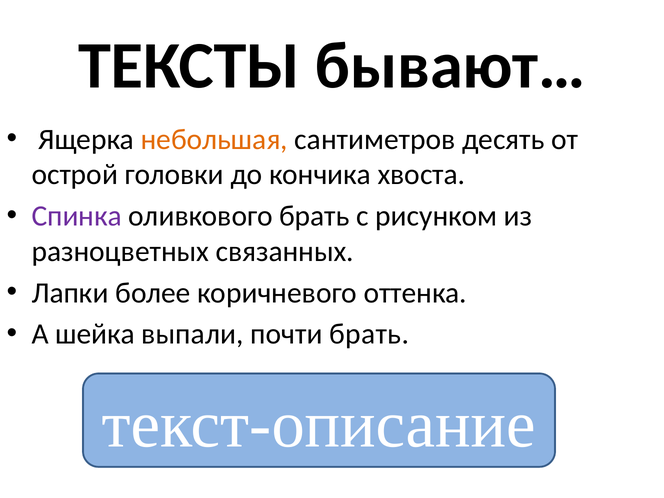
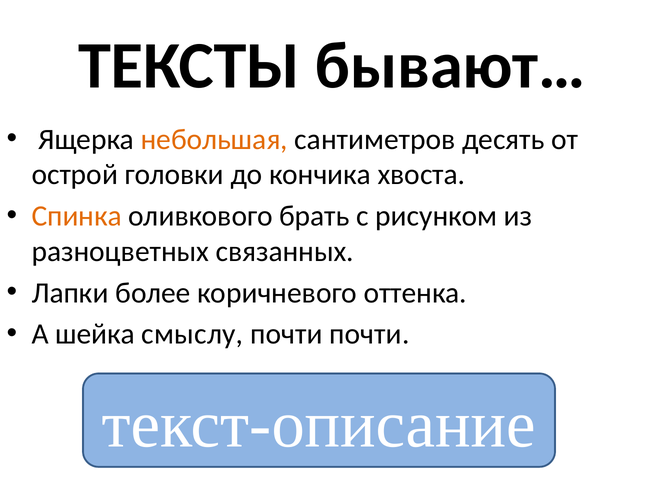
Спинка colour: purple -> orange
выпали: выпали -> смыслу
почти брать: брать -> почти
